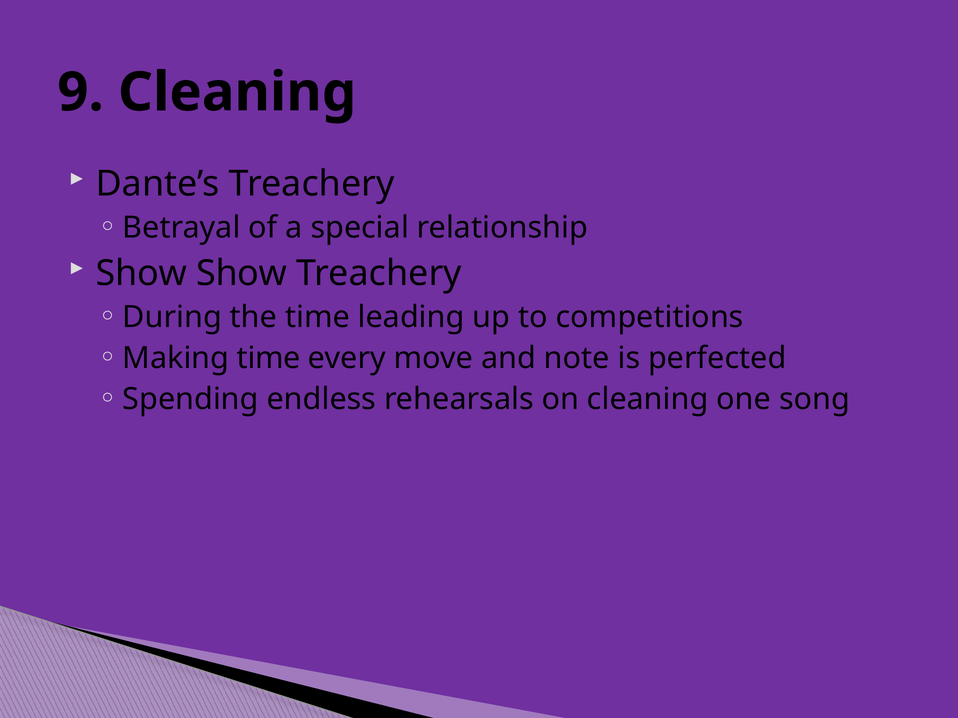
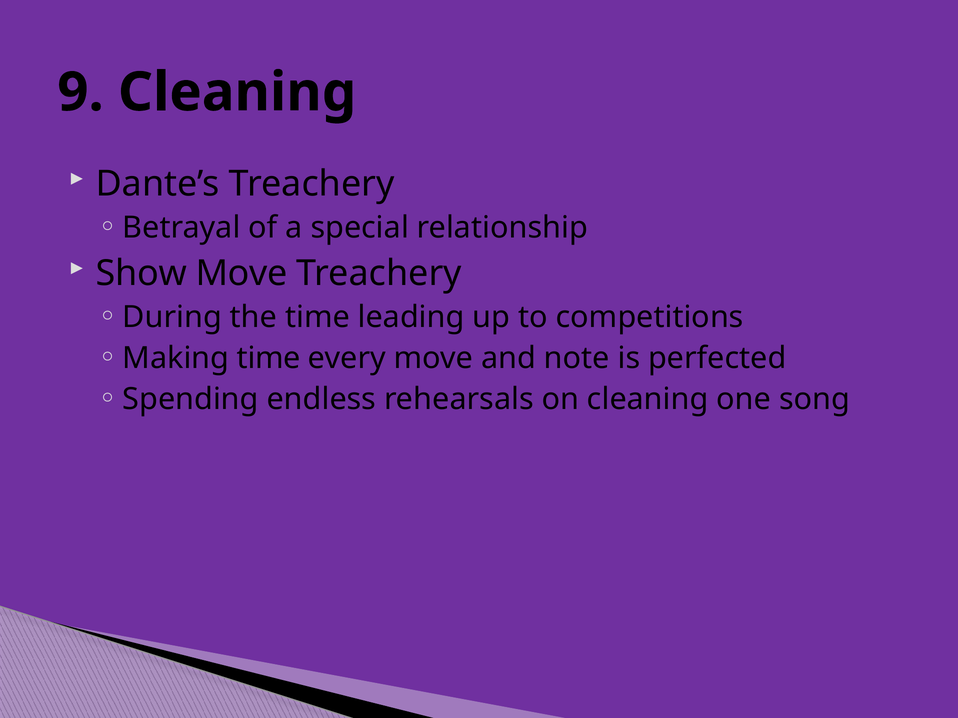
Show Show: Show -> Move
